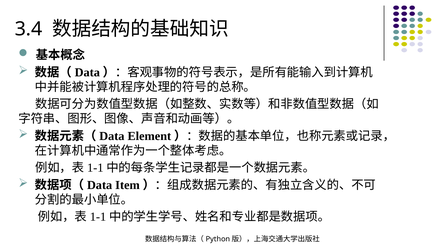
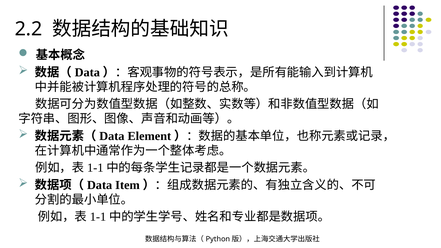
3.4: 3.4 -> 2.2
